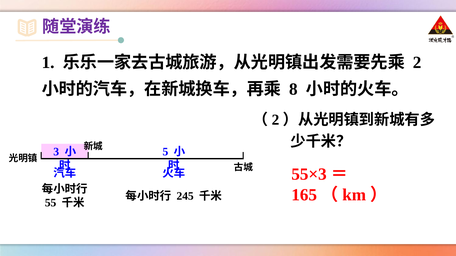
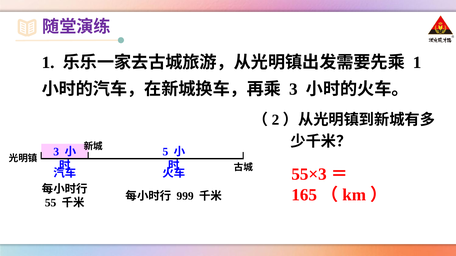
2 at (417, 63): 2 -> 1
8 at (293, 89): 8 -> 3
245: 245 -> 999
